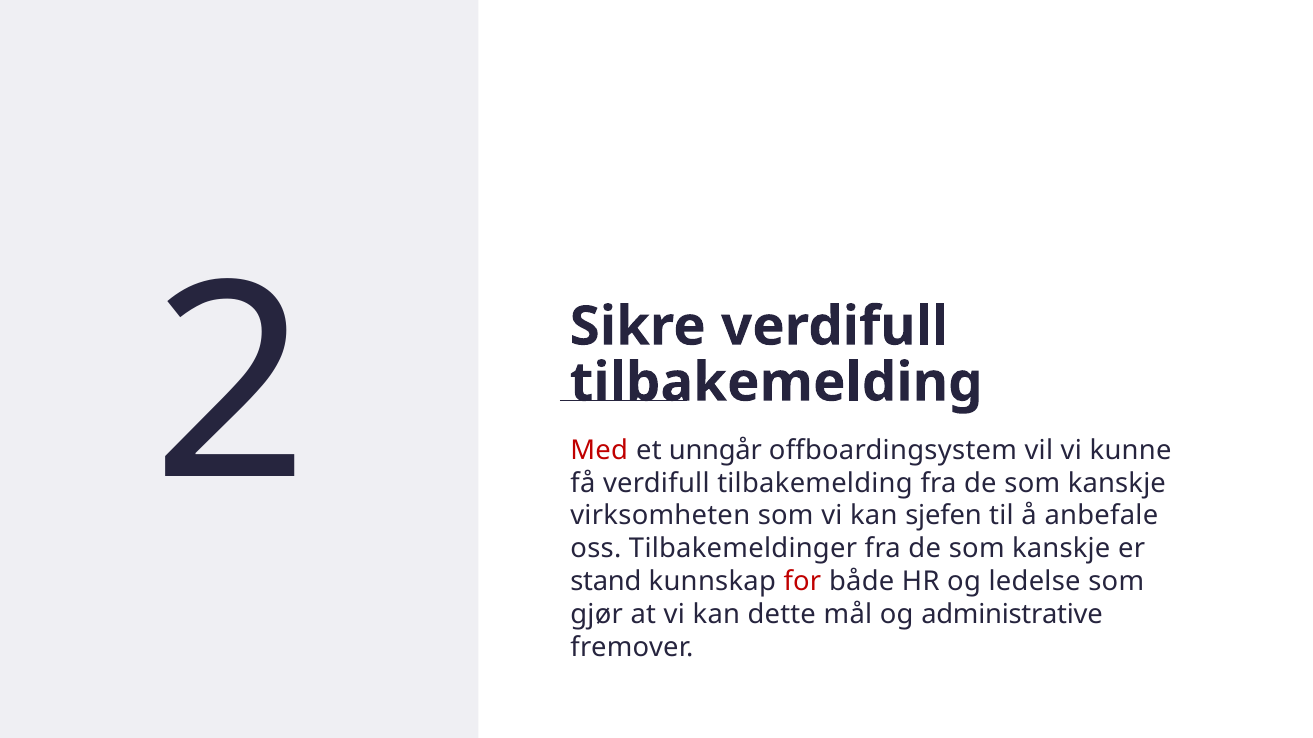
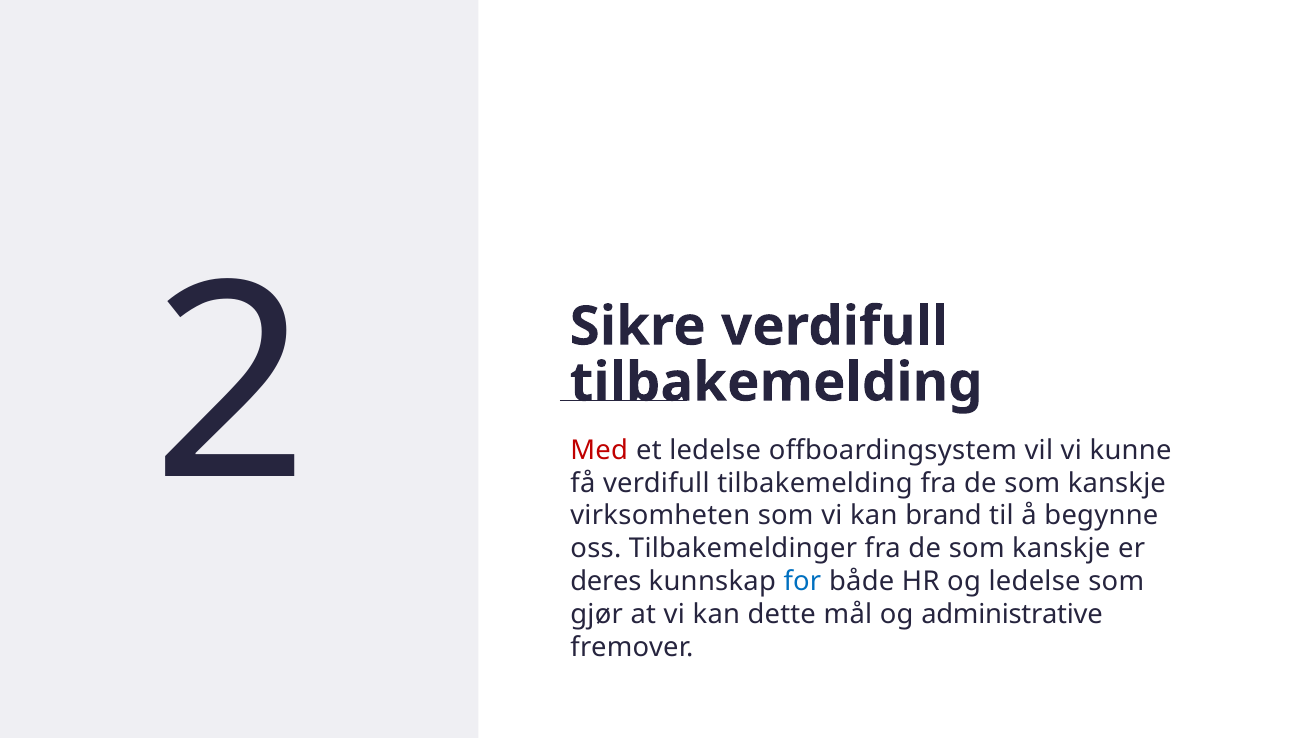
et unngår: unngår -> ledelse
sjefen: sjefen -> brand
anbefale: anbefale -> begynne
stand: stand -> deres
for colour: red -> blue
